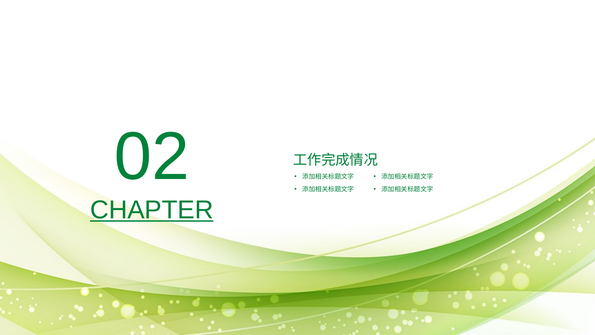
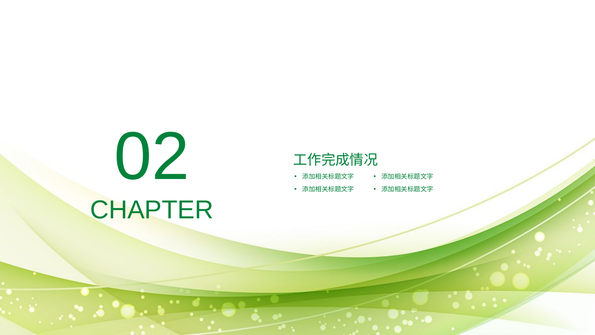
CHAPTER underline: present -> none
